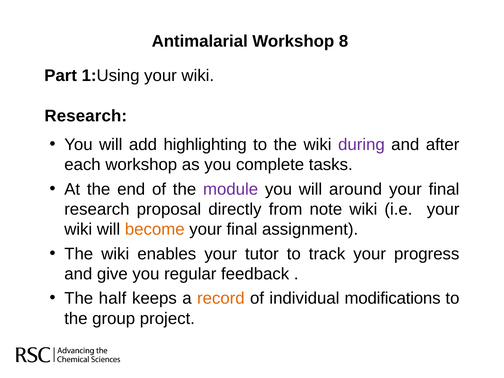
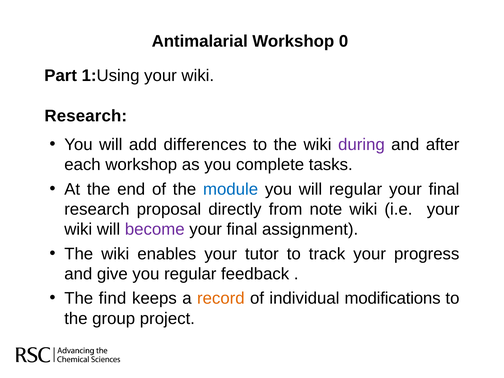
8: 8 -> 0
highlighting: highlighting -> differences
module colour: purple -> blue
will around: around -> regular
become colour: orange -> purple
half: half -> find
